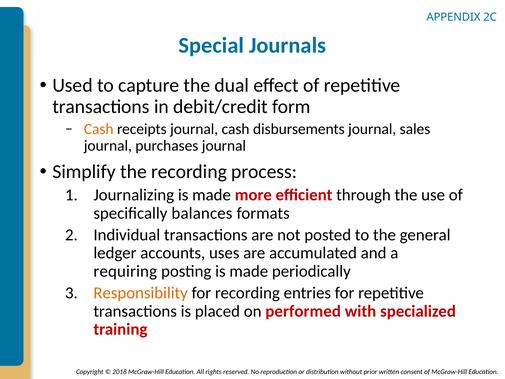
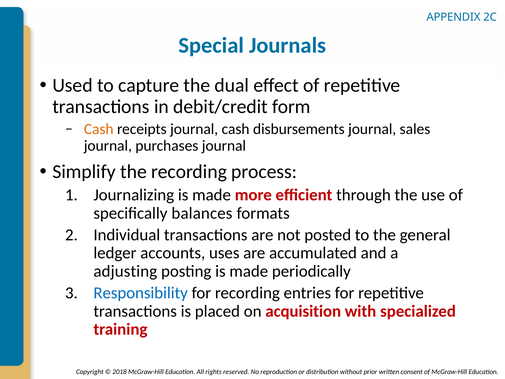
requiring: requiring -> adjusting
Responsibility colour: orange -> blue
performed: performed -> acquisition
